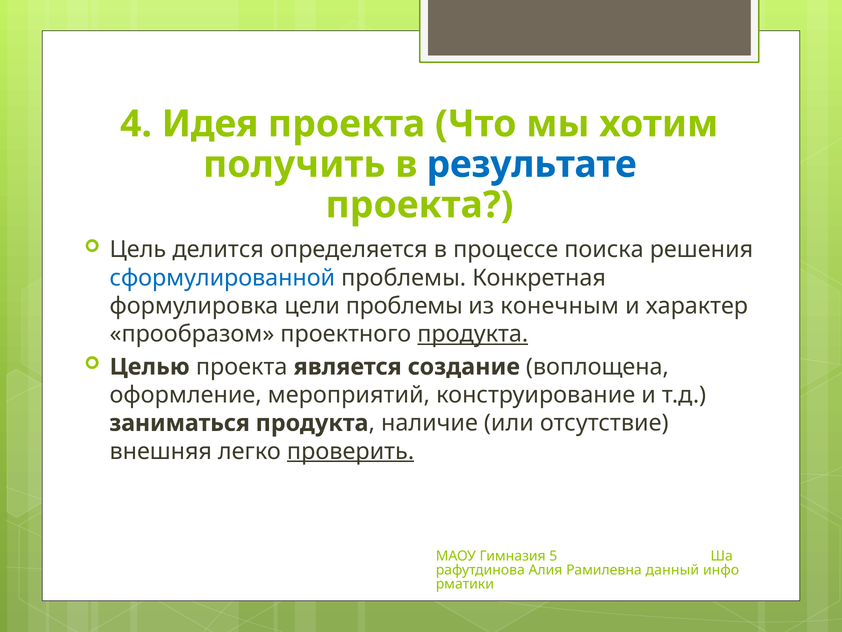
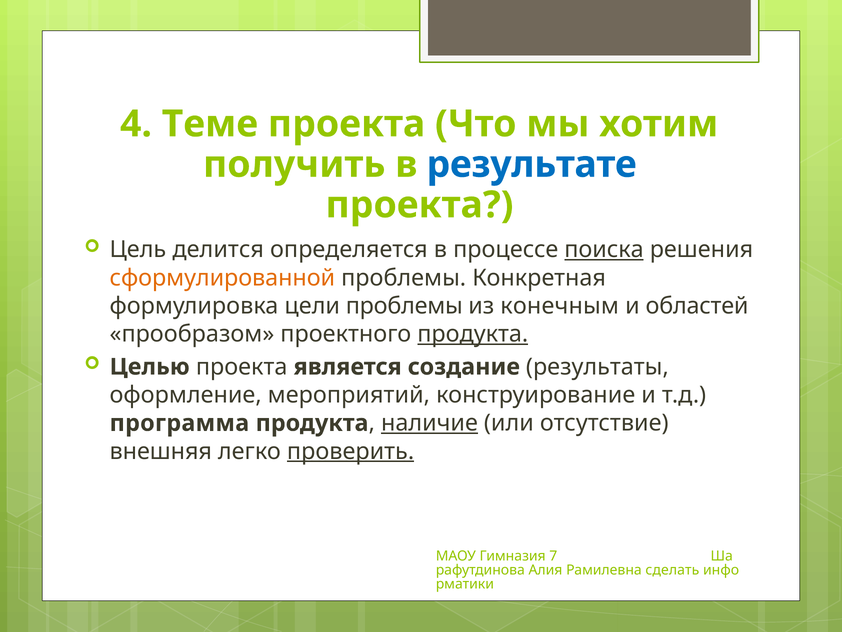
Идея: Идея -> Теме
поиска underline: none -> present
сформулированной colour: blue -> orange
характер: характер -> областей
воплощена: воплощена -> результаты
заниматься: заниматься -> программа
наличие underline: none -> present
5: 5 -> 7
данный: данный -> сделать
